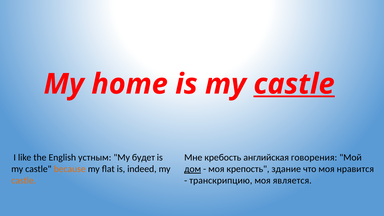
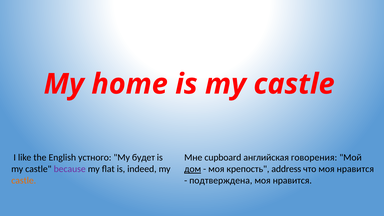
castle at (294, 84) underline: present -> none
устным: устным -> устного
кребость: кребость -> cupboard
because colour: orange -> purple
здание: здание -> address
транскрипцию: транскрипцию -> подтверждена
является at (292, 180): является -> нравится
